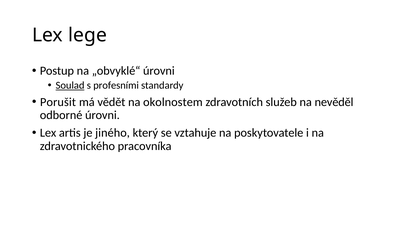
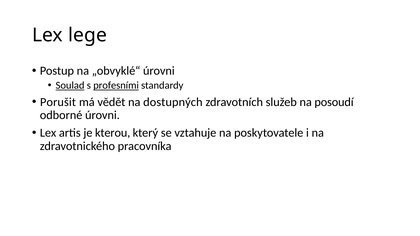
profesními underline: none -> present
okolnostem: okolnostem -> dostupných
nevěděl: nevěděl -> posoudí
jiného: jiného -> kterou
